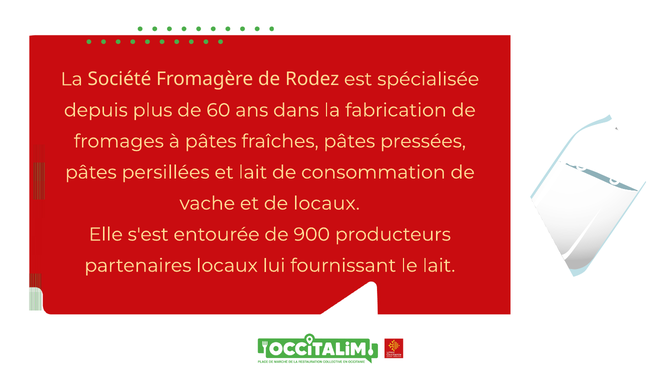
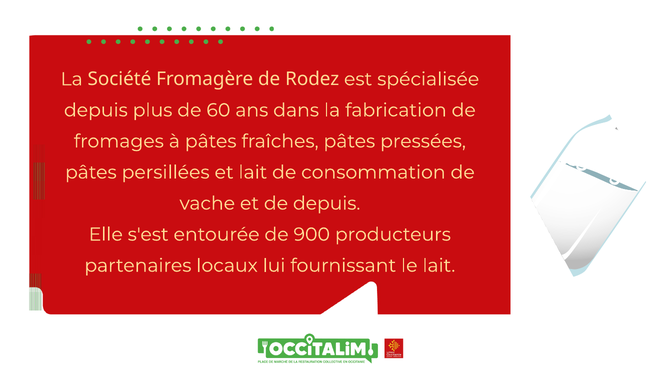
de locaux: locaux -> depuis
